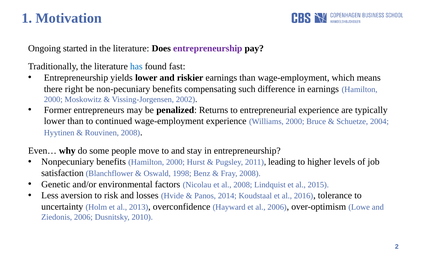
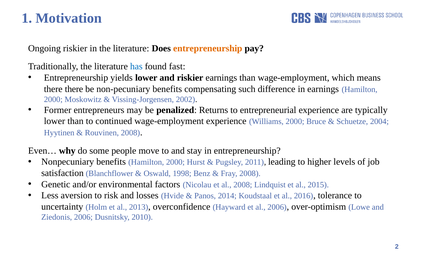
Ongoing started: started -> riskier
entrepreneurship at (208, 48) colour: purple -> orange
there right: right -> there
